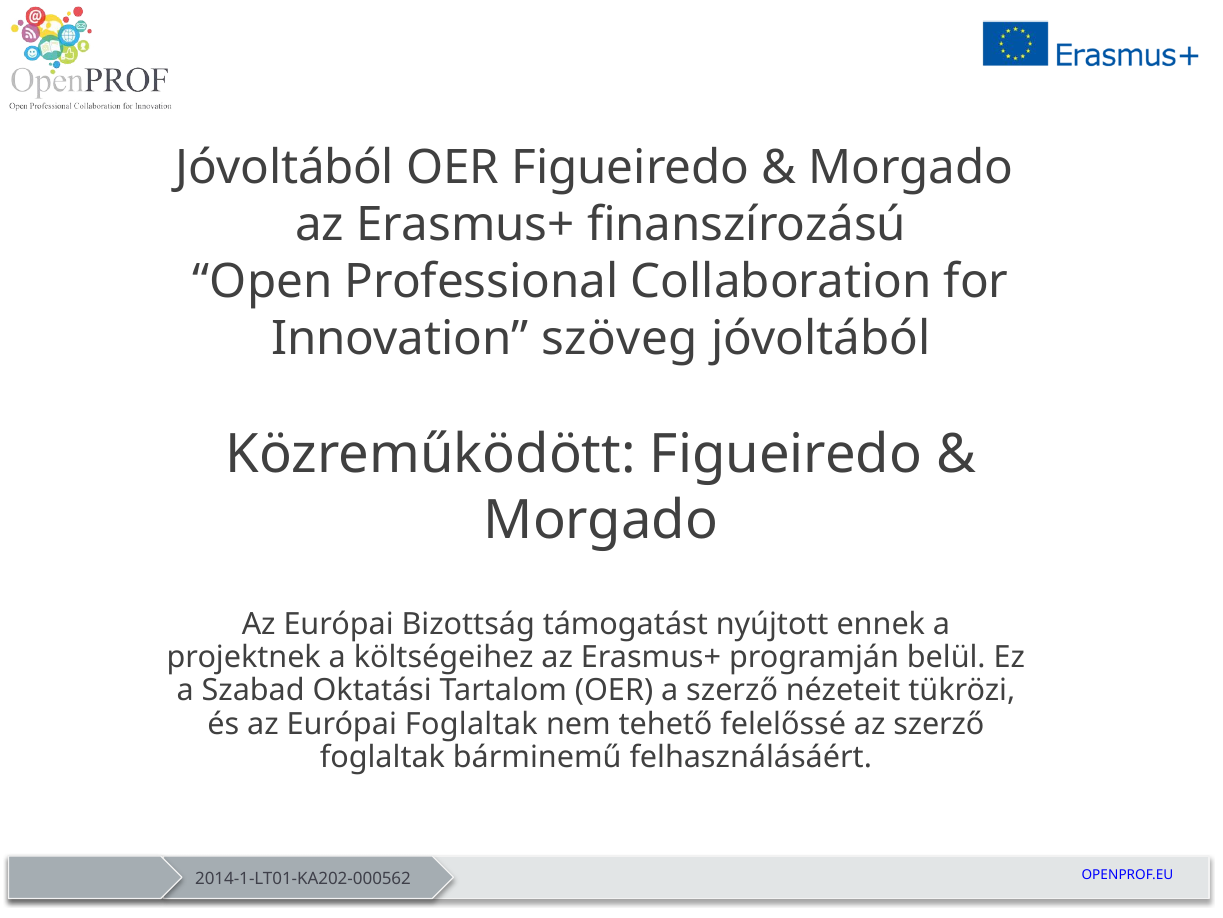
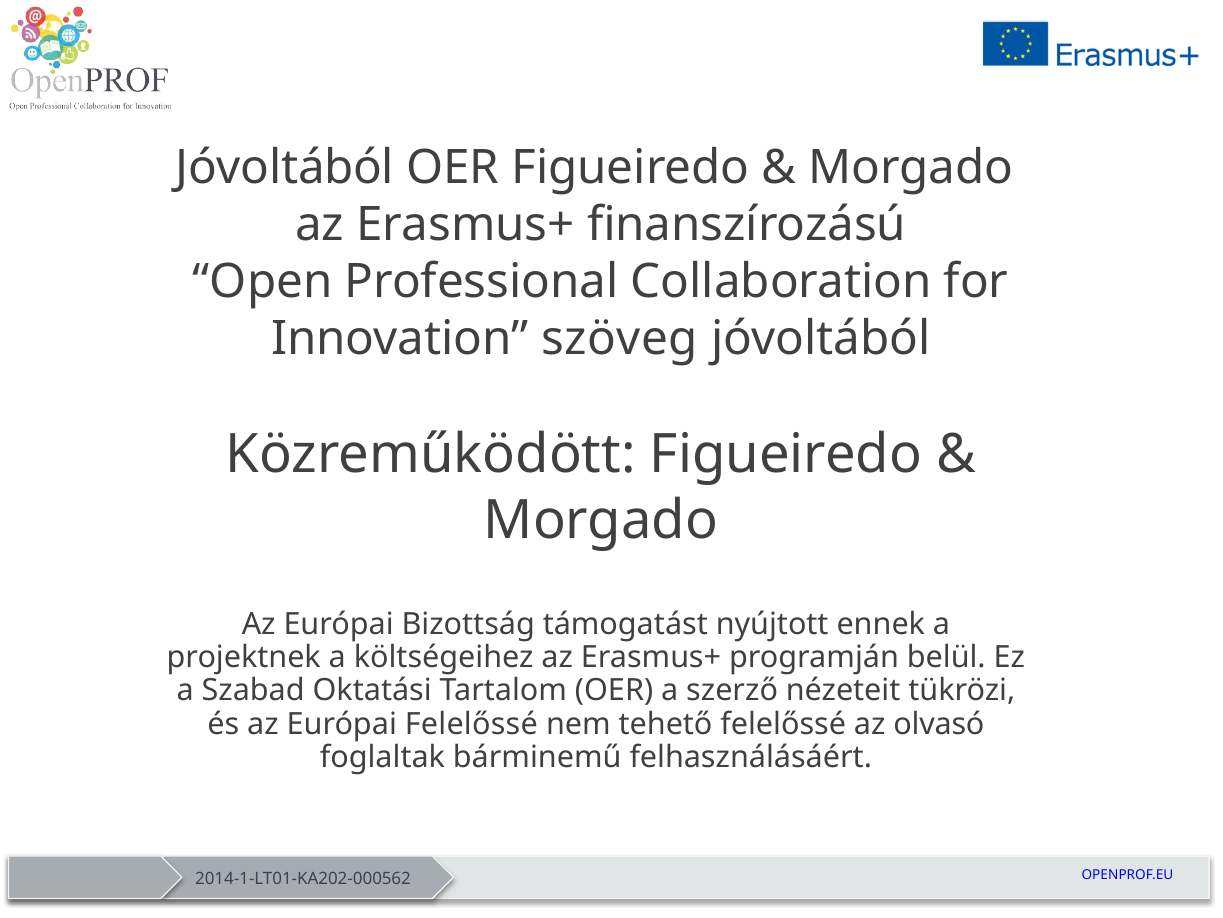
Európai Foglaltak: Foglaltak -> Felelőssé
az szerző: szerző -> olvasó
